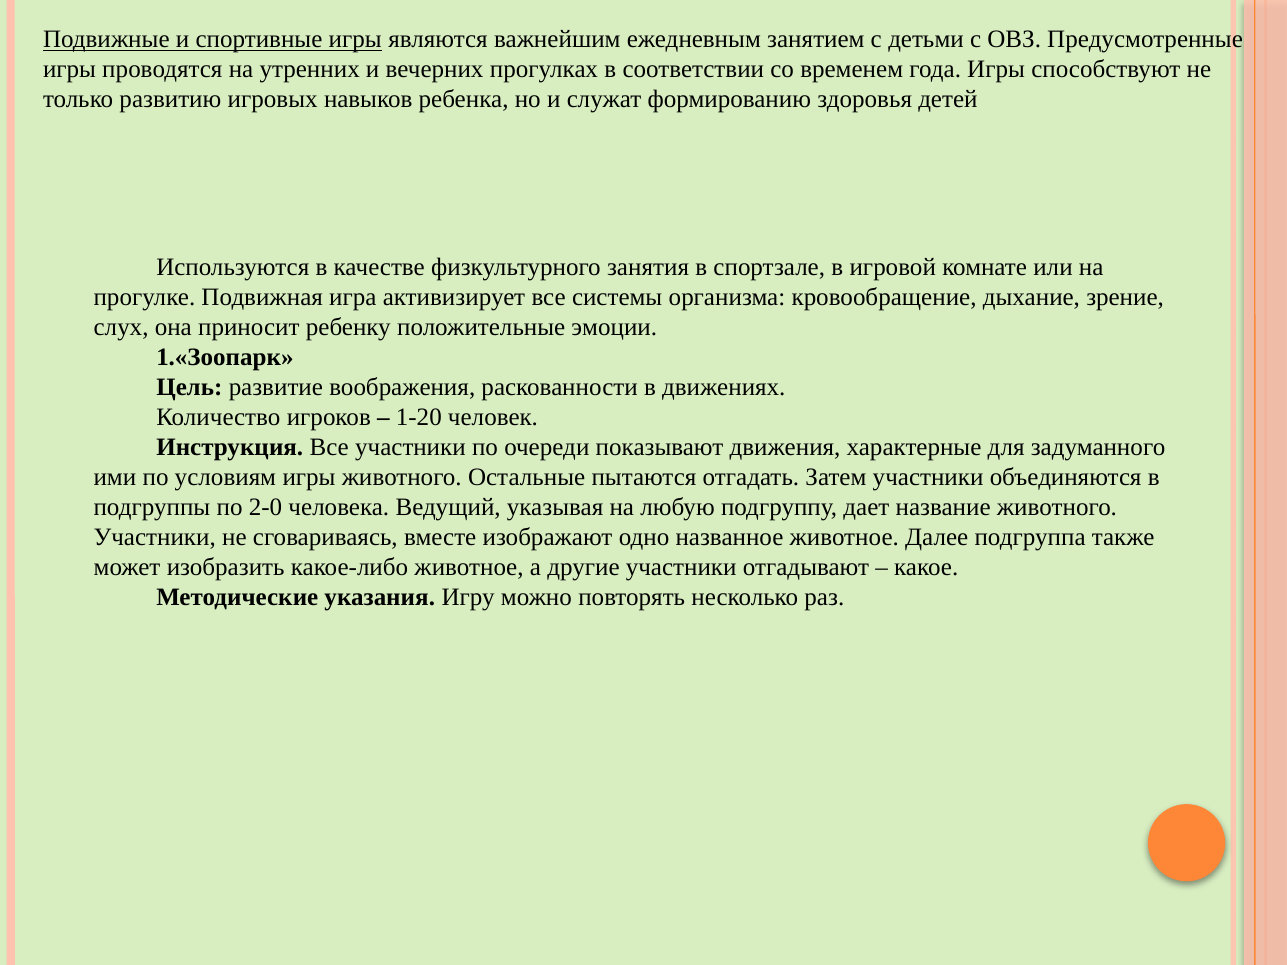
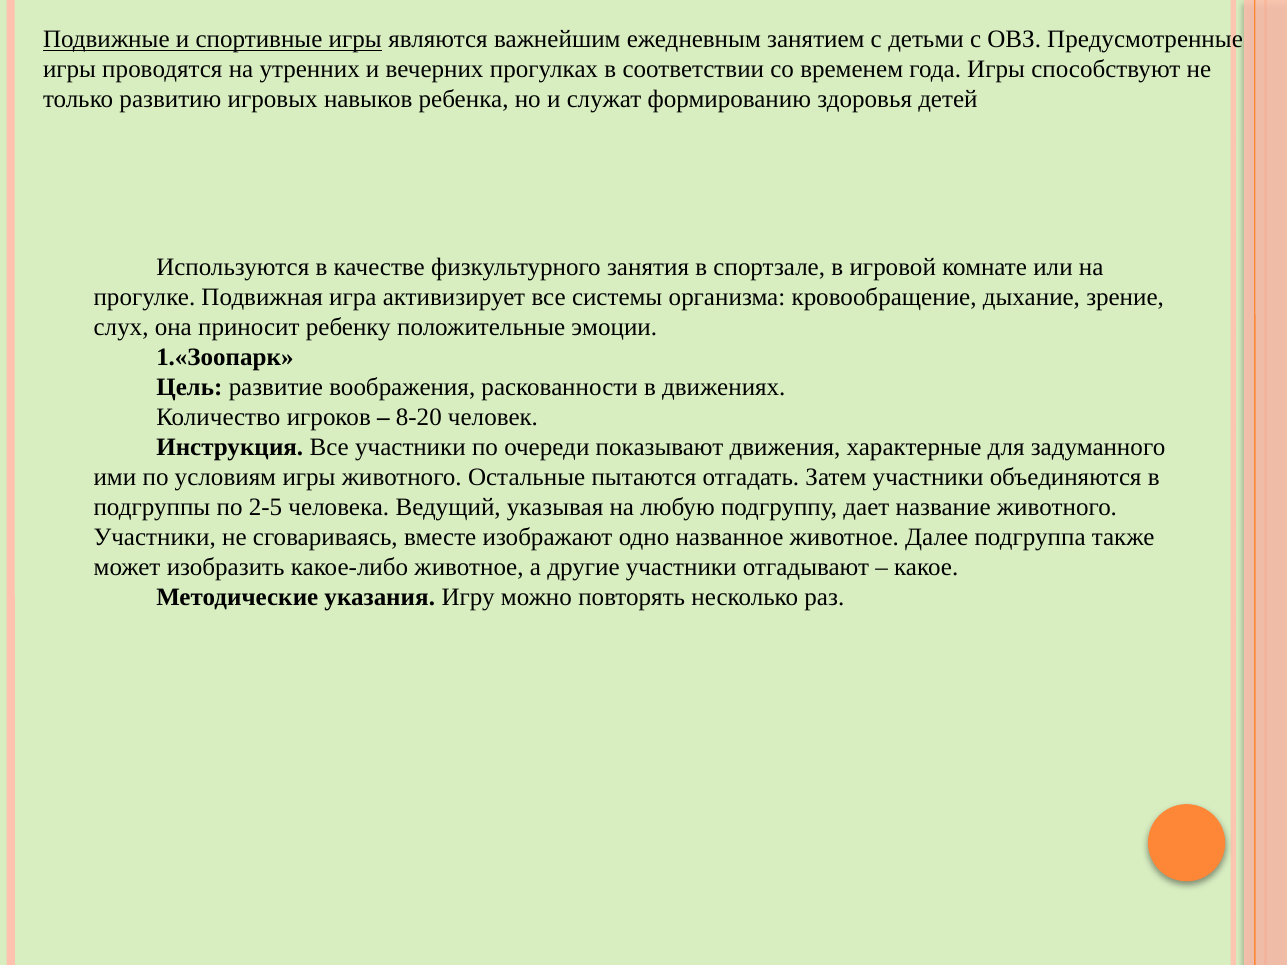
1-20: 1-20 -> 8-20
2-0: 2-0 -> 2-5
